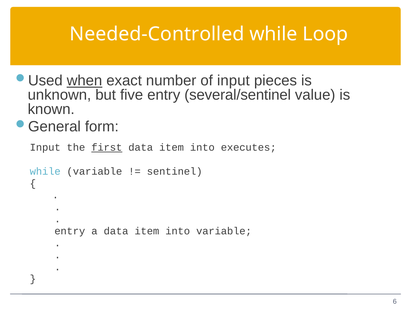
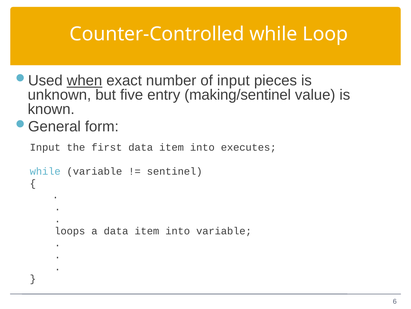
Needed-Controlled: Needed-Controlled -> Counter-Controlled
several/sentinel: several/sentinel -> making/sentinel
first underline: present -> none
entry at (70, 231): entry -> loops
